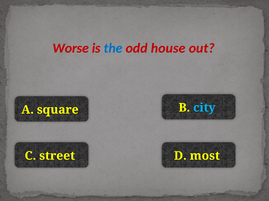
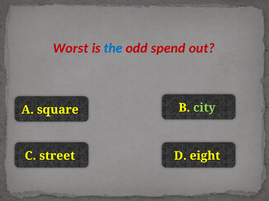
Worse: Worse -> Worst
house: house -> spend
city colour: light blue -> light green
most: most -> eight
